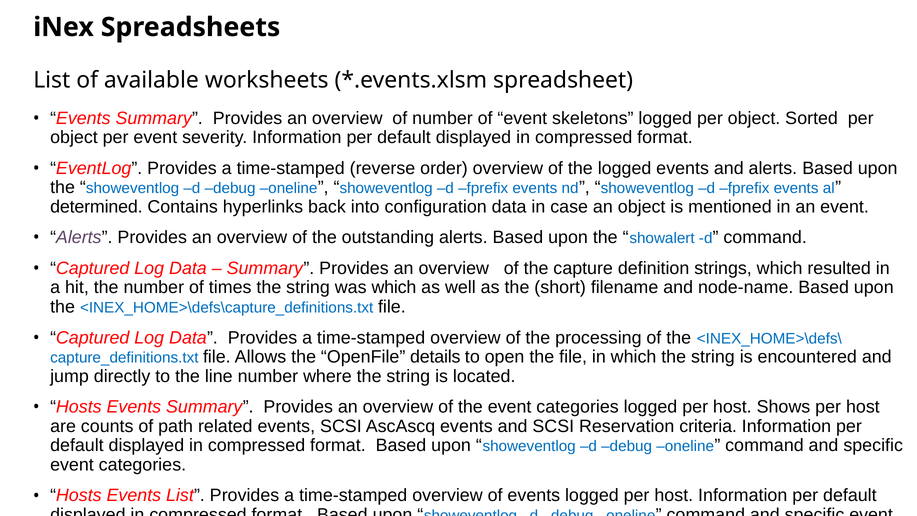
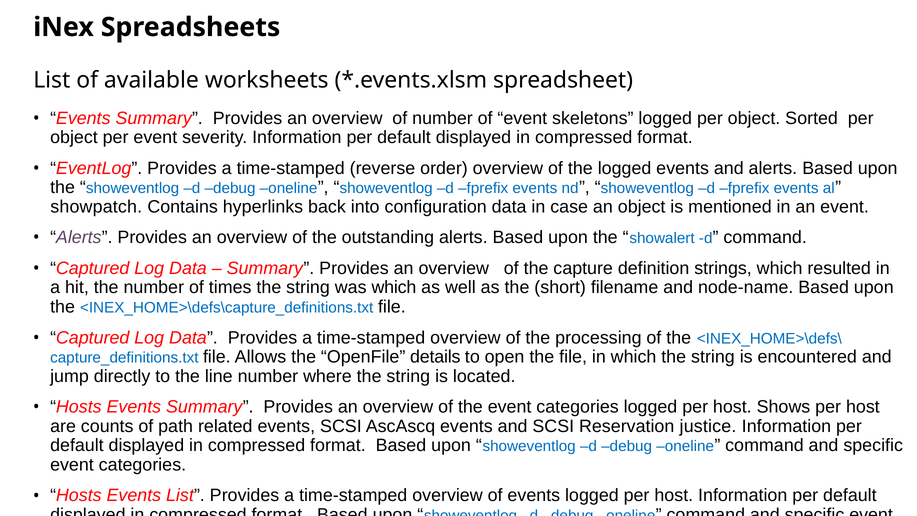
determined: determined -> showpatch
criteria: criteria -> justice
